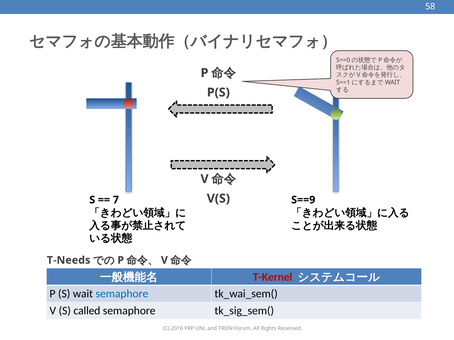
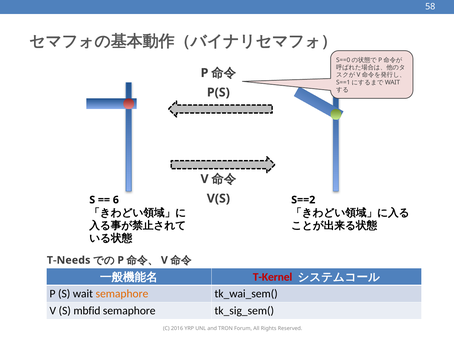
7: 7 -> 6
S==9: S==9 -> S==2
semaphore at (122, 294) colour: blue -> orange
called: called -> mbfid
